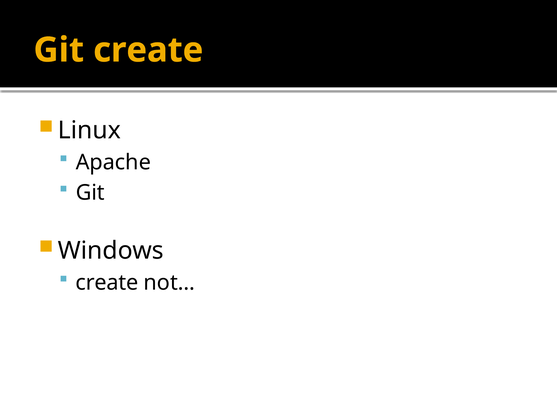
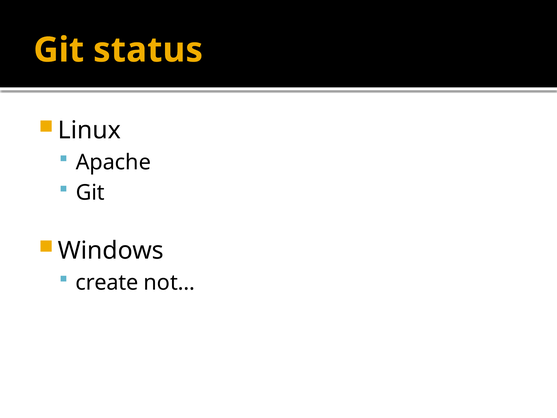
Git create: create -> status
